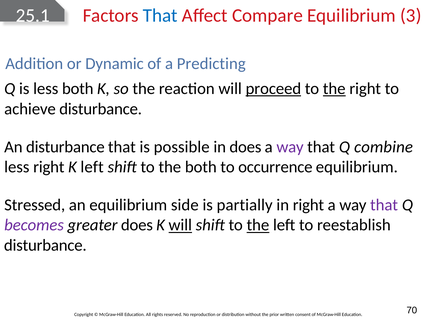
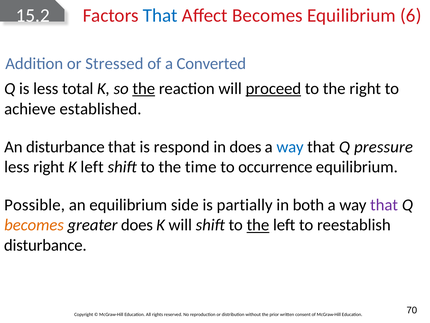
25.1: 25.1 -> 15.2
Affect Compare: Compare -> Becomes
3: 3 -> 6
Dynamic: Dynamic -> Stressed
Predicting: Predicting -> Converted
less both: both -> total
the at (144, 89) underline: none -> present
the at (334, 89) underline: present -> none
achieve disturbance: disturbance -> established
possible: possible -> respond
way at (290, 147) colour: purple -> blue
combine: combine -> pressure
the both: both -> time
Stressed: Stressed -> Possible
in right: right -> both
becomes at (34, 225) colour: purple -> orange
will at (180, 225) underline: present -> none
